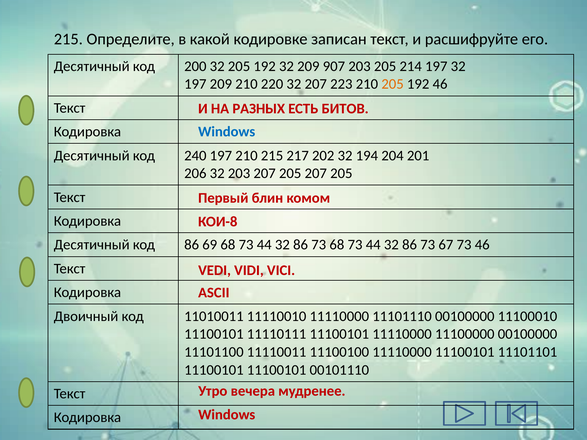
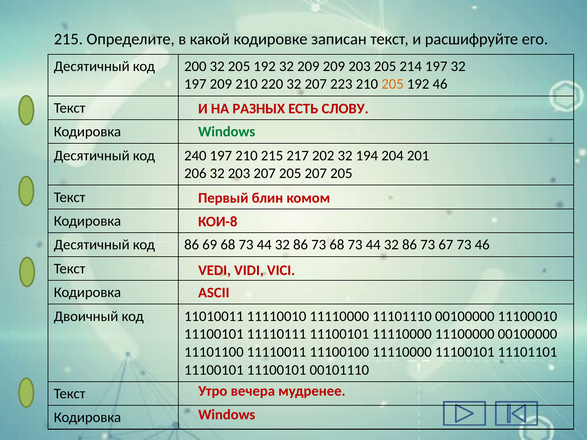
209 907: 907 -> 209
БИТОВ: БИТОВ -> СЛОВУ
Windows at (227, 132) colour: blue -> green
